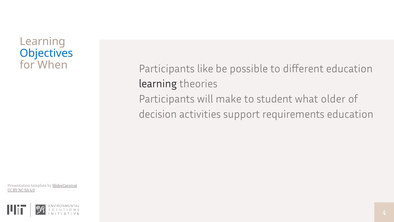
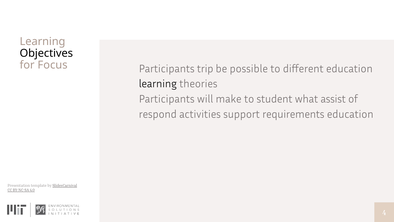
Objectives colour: blue -> black
When: When -> Focus
like: like -> trip
older: older -> assist
decision: decision -> respond
